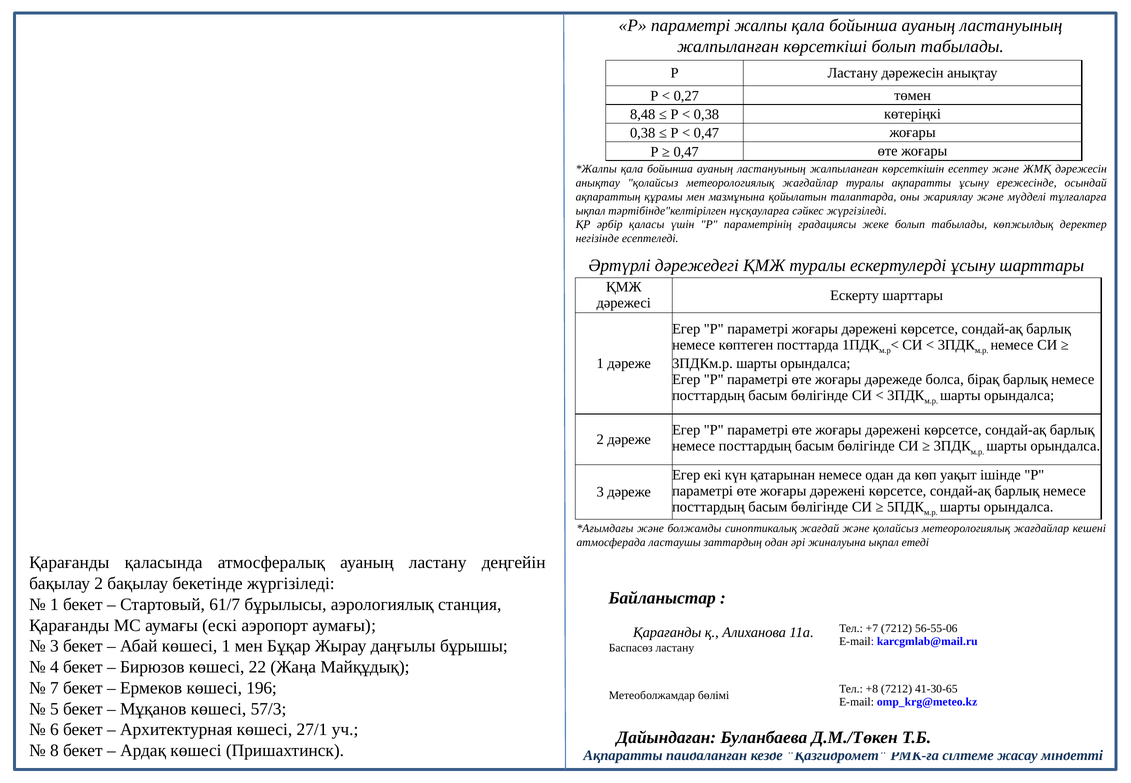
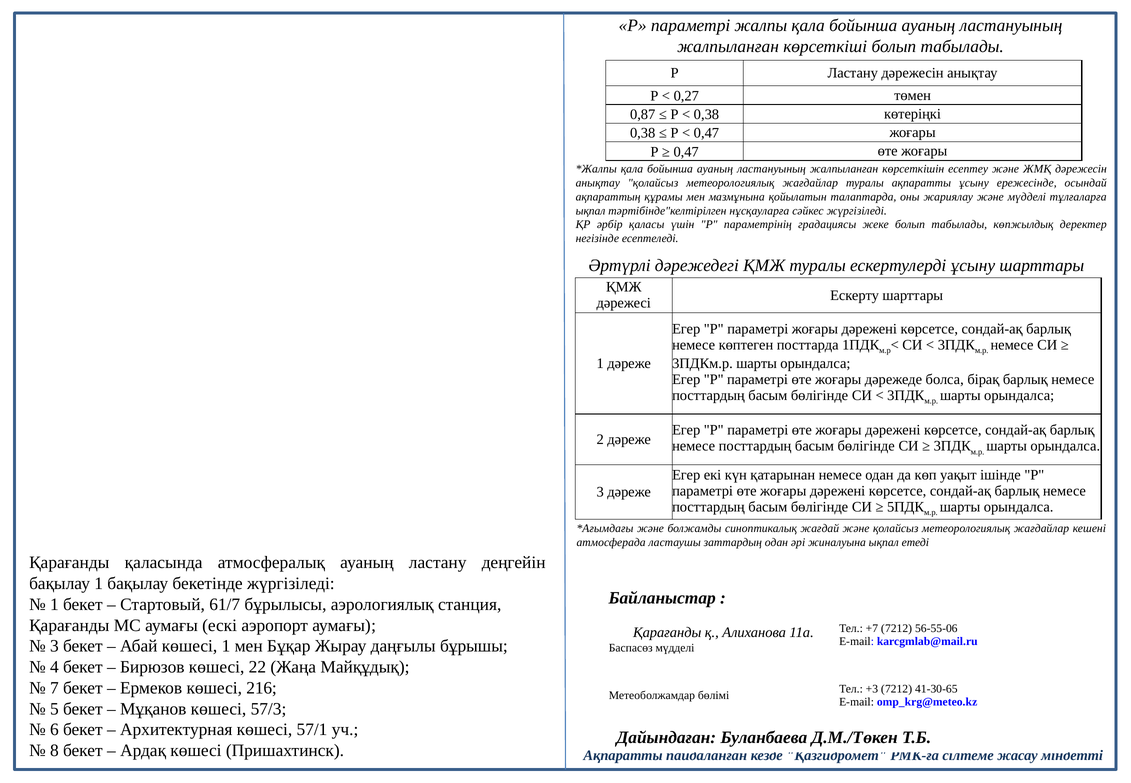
8,48: 8,48 -> 0,87
бақылау 2: 2 -> 1
Баспасөз ластану: ластану -> мүдделі
196: 196 -> 216
+8: +8 -> +3
27/1: 27/1 -> 57/1
